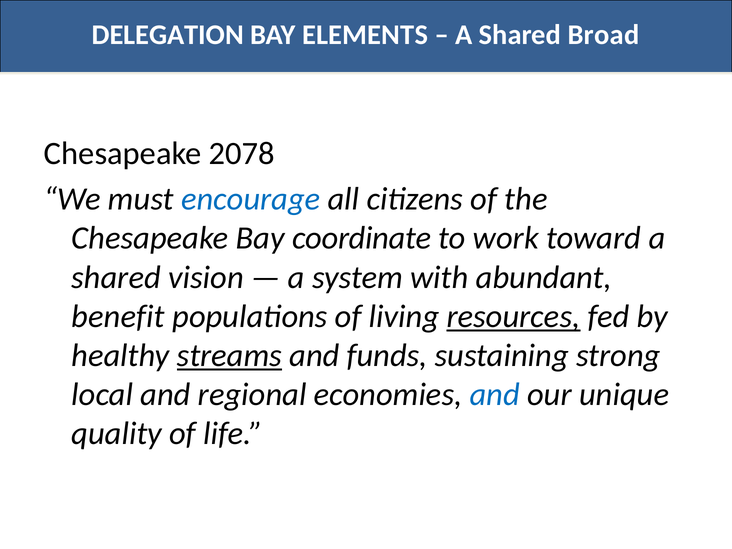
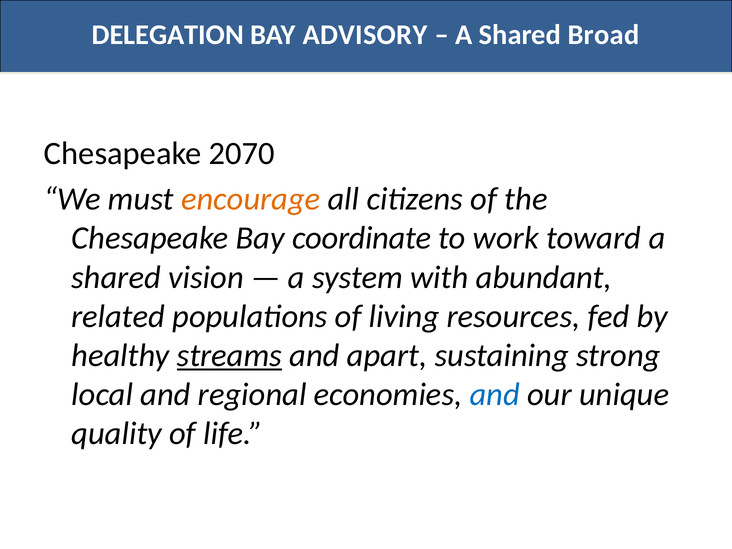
ELEMENTS: ELEMENTS -> ADVISORY
2078: 2078 -> 2070
encourage colour: blue -> orange
benefit: benefit -> related
resources underline: present -> none
funds: funds -> apart
